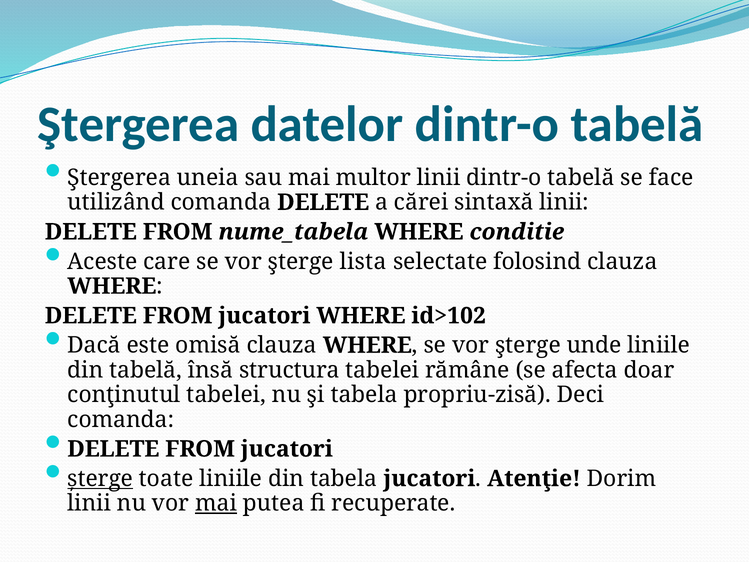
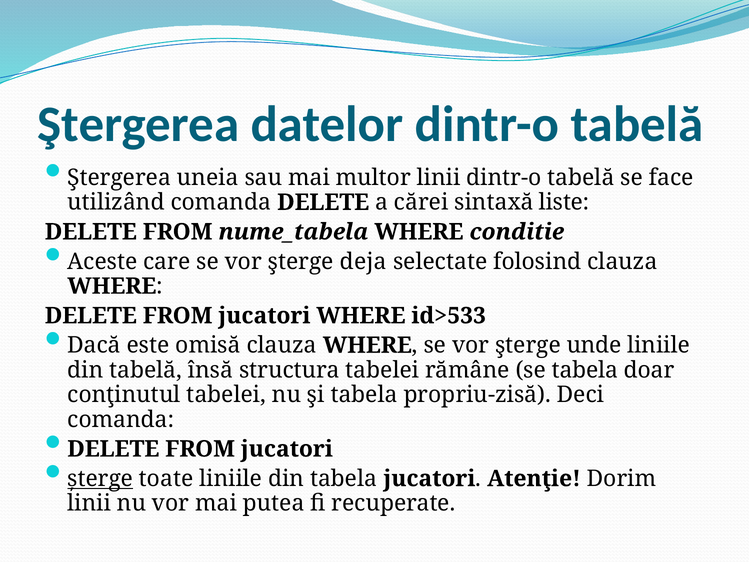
sintaxă linii: linii -> liste
lista: lista -> deja
id>102: id>102 -> id>533
se afecta: afecta -> tabela
mai at (216, 503) underline: present -> none
